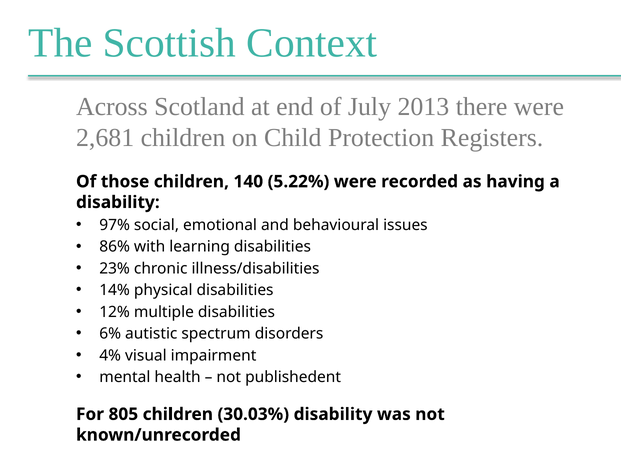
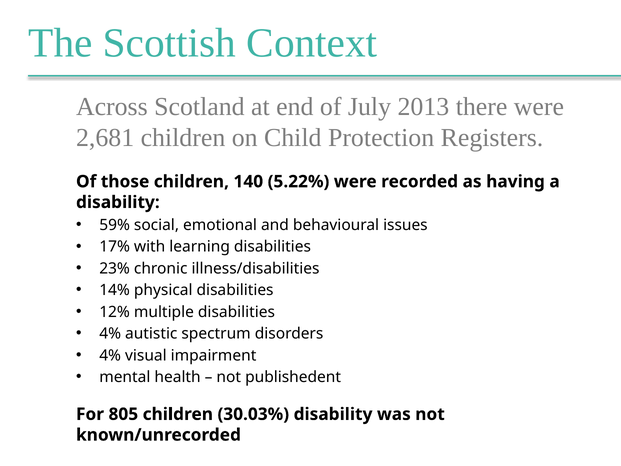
97%: 97% -> 59%
86%: 86% -> 17%
6% at (110, 334): 6% -> 4%
